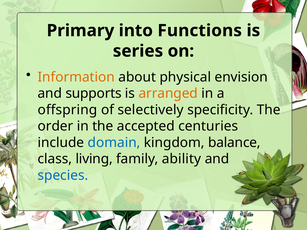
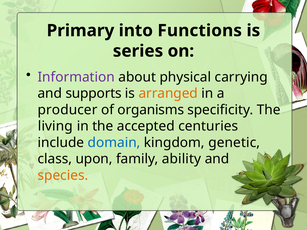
Information colour: orange -> purple
envision: envision -> carrying
offspring: offspring -> producer
selectively: selectively -> organisms
order: order -> living
balance: balance -> genetic
living: living -> upon
species colour: blue -> orange
